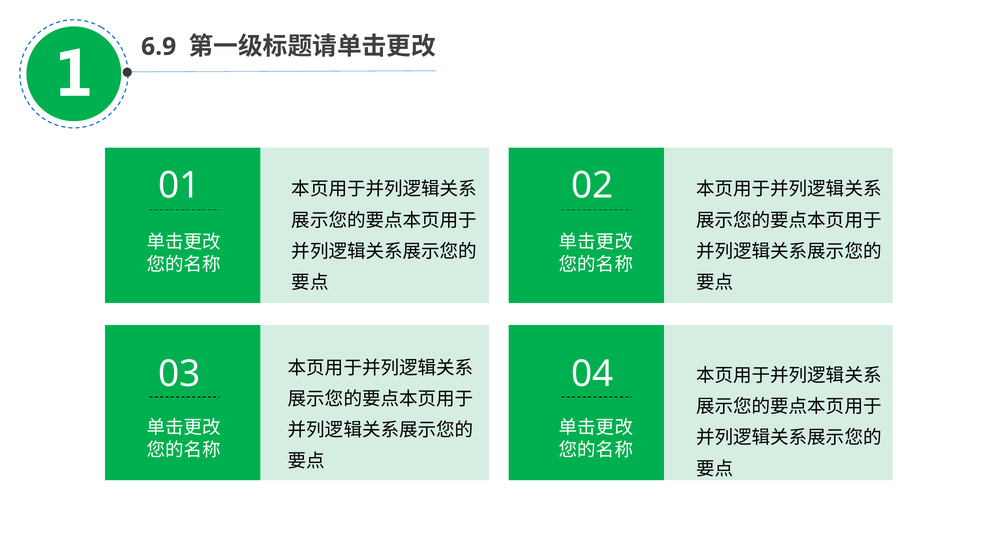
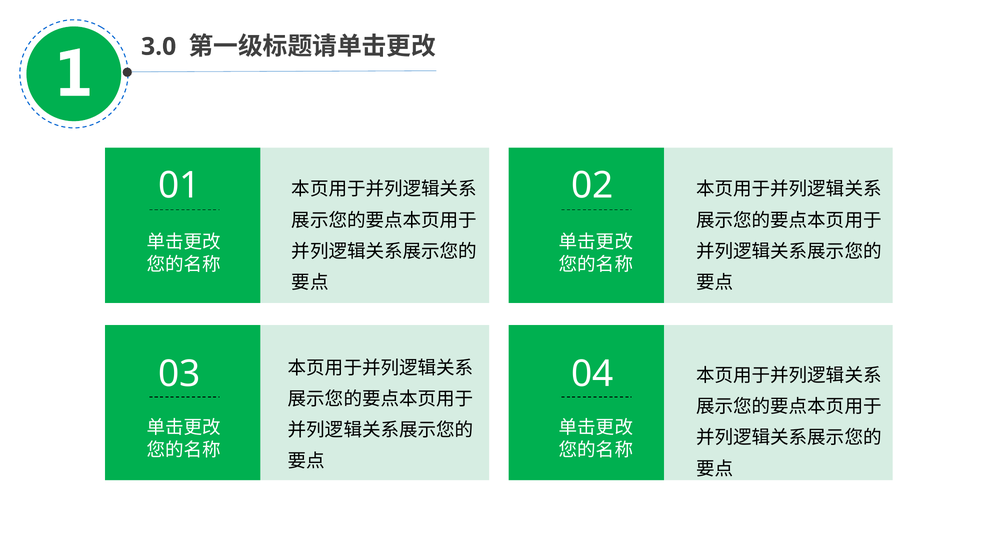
6.9: 6.9 -> 3.0
